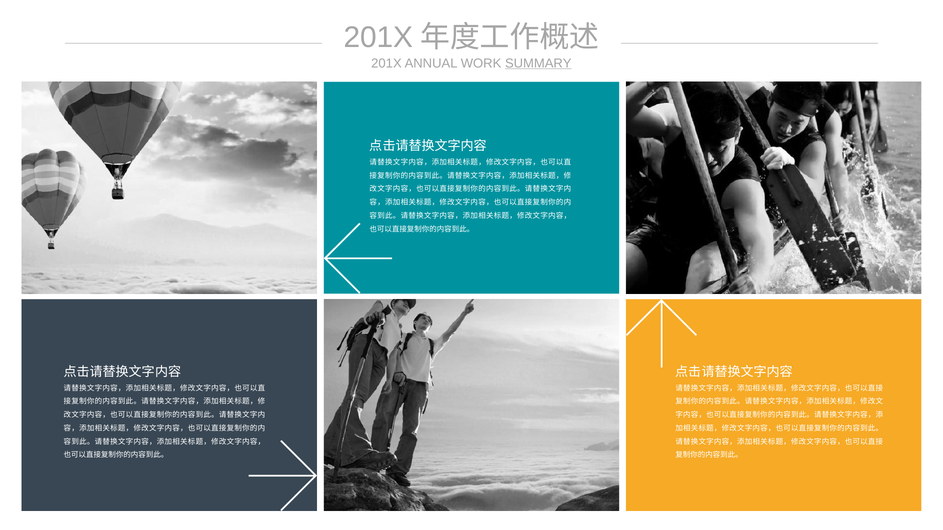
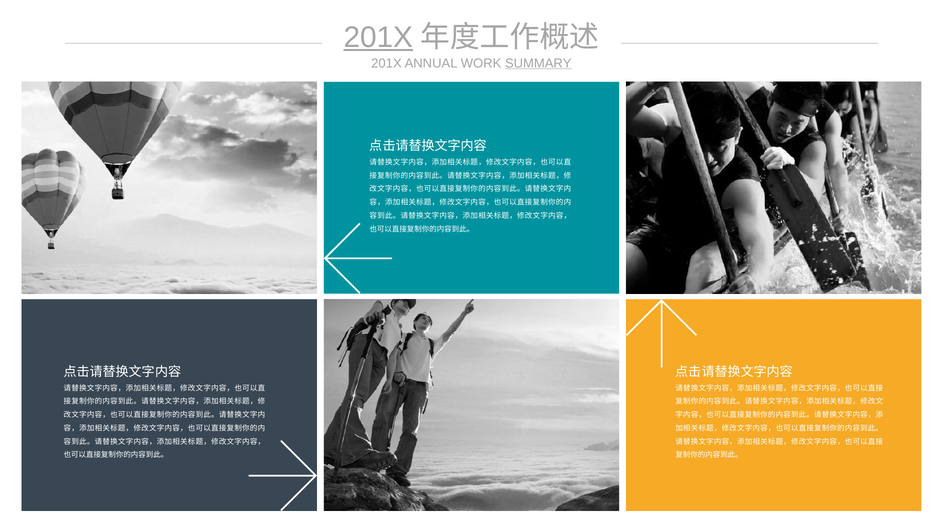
201X at (378, 37) underline: none -> present
